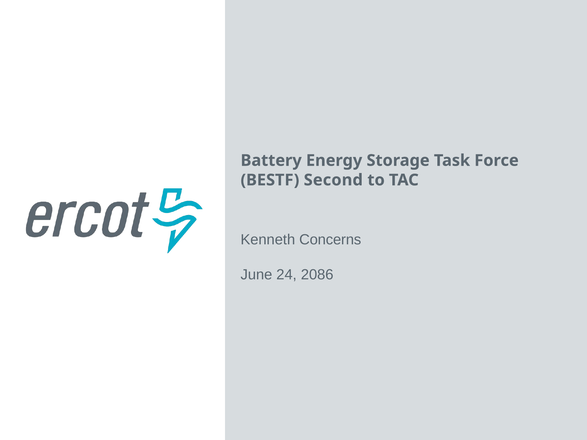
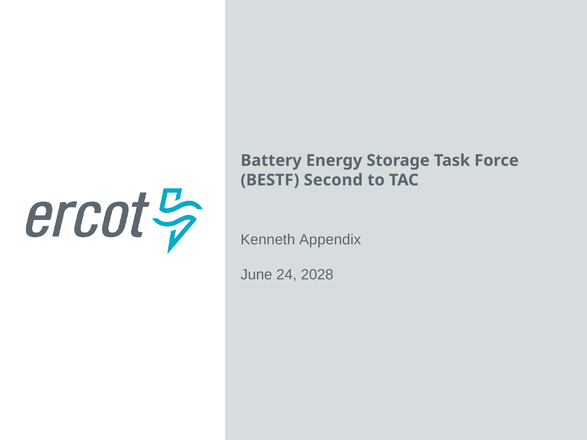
Concerns: Concerns -> Appendix
2086: 2086 -> 2028
